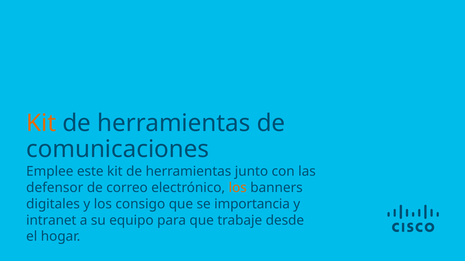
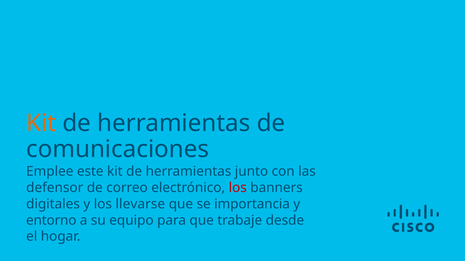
los at (238, 188) colour: orange -> red
consigo: consigo -> llevarse
intranet: intranet -> entorno
